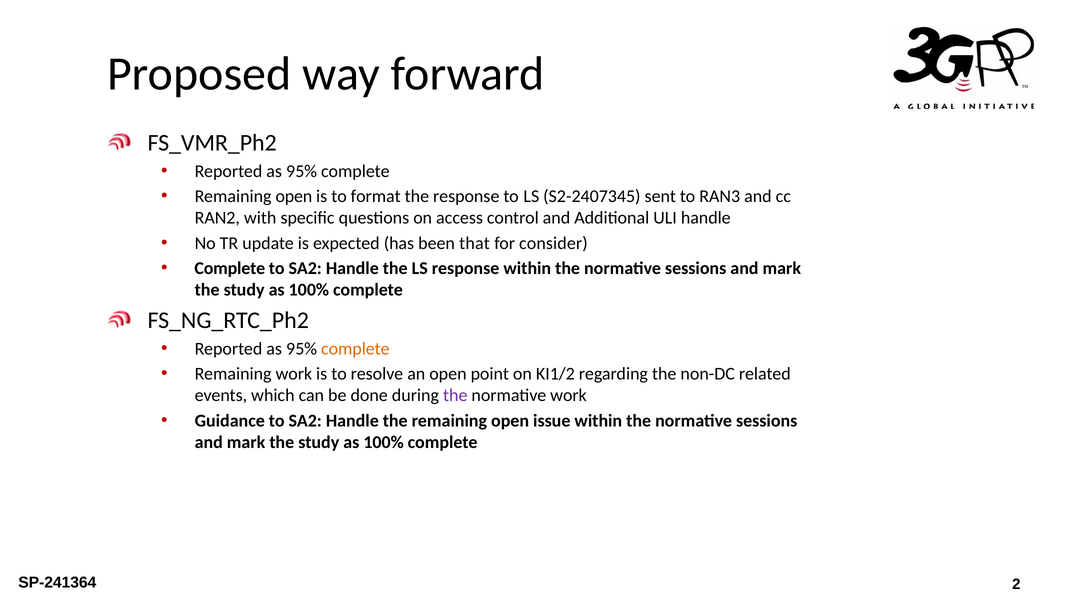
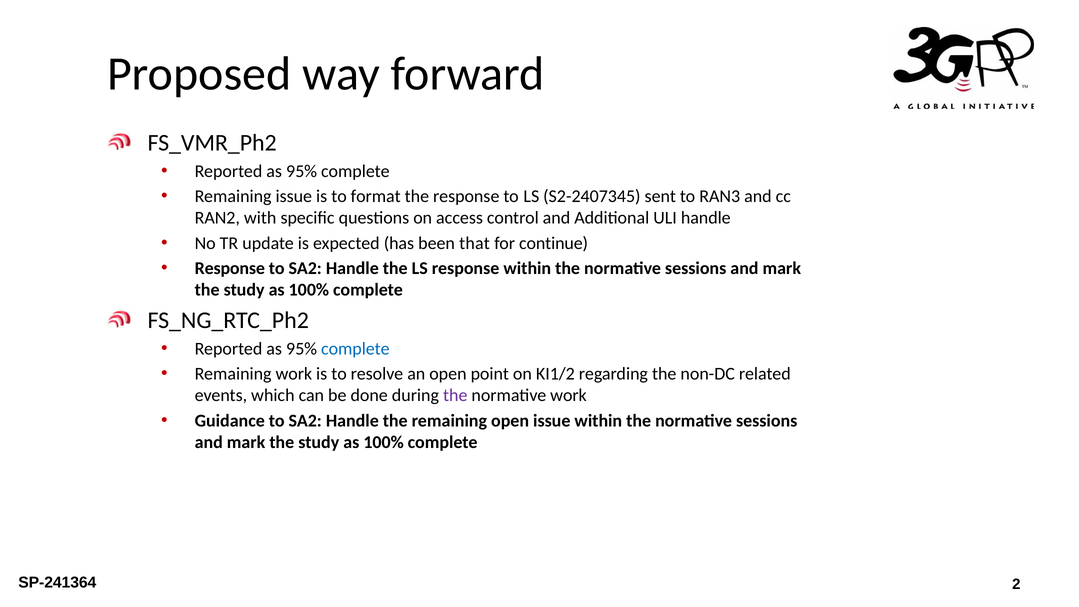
open at (294, 196): open -> issue
consider: consider -> continue
Complete at (230, 268): Complete -> Response
complete at (355, 349) colour: orange -> blue
